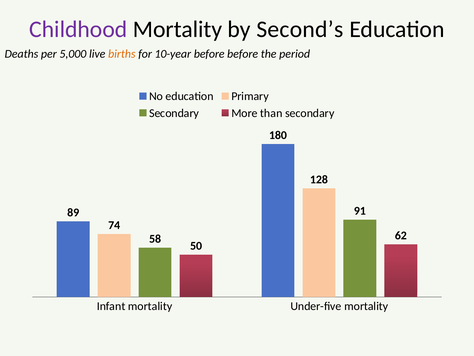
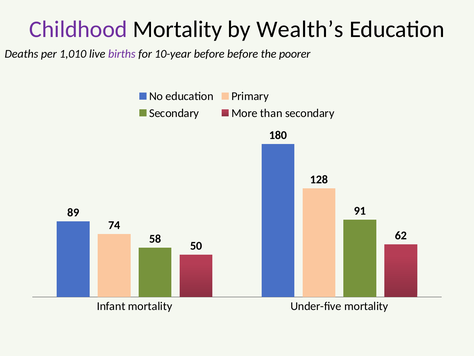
Second’s: Second’s -> Wealth’s
5,000: 5,000 -> 1,010
births colour: orange -> purple
period: period -> poorer
